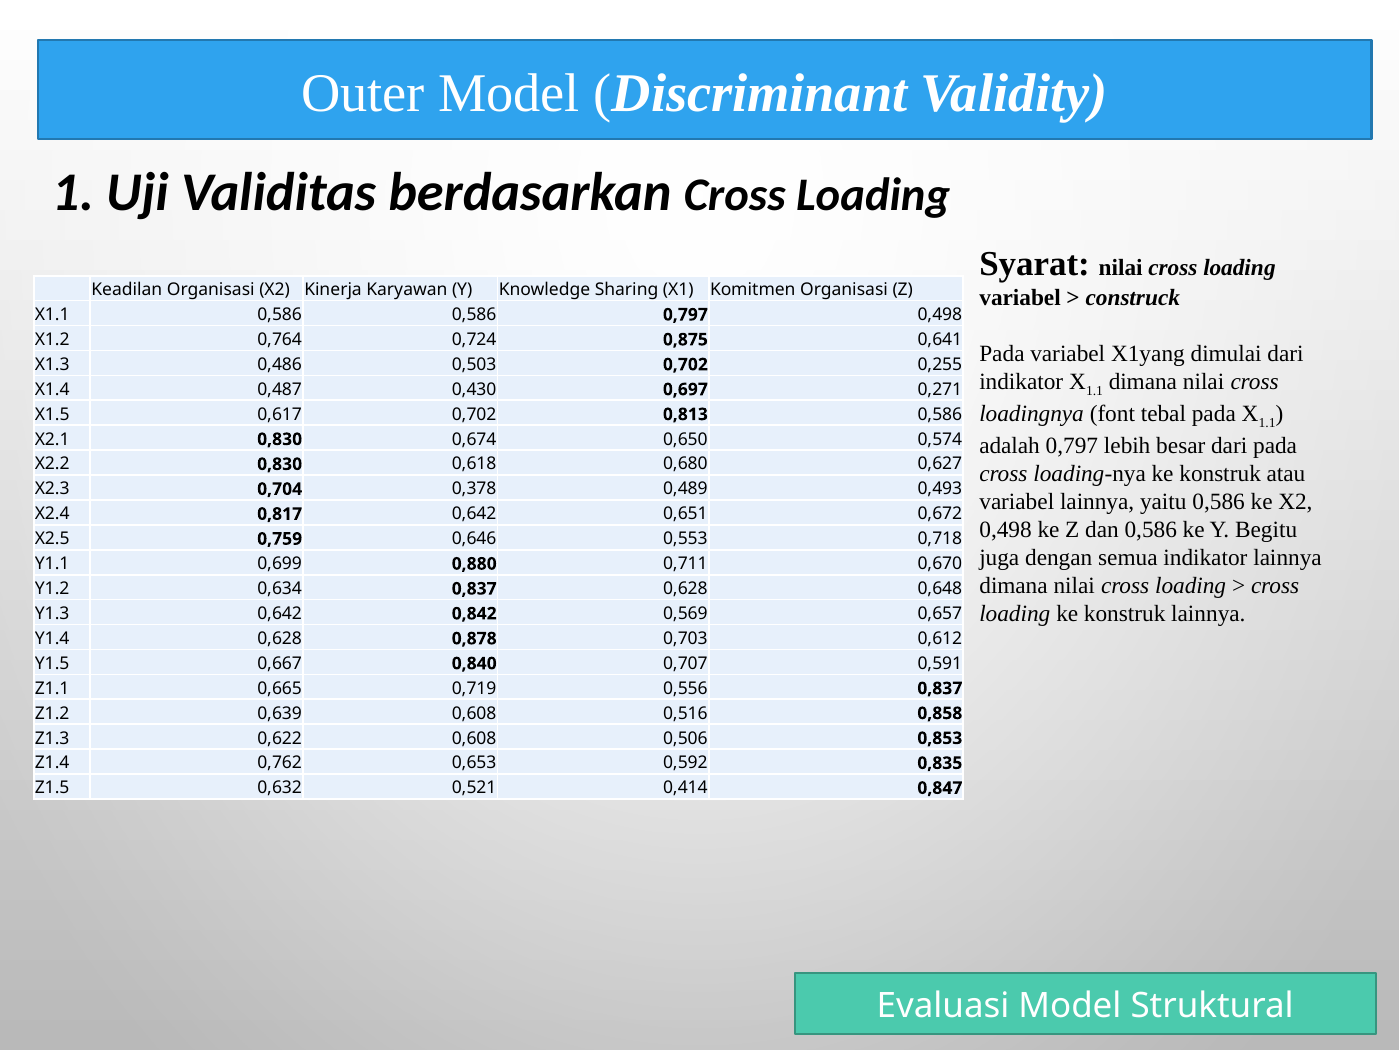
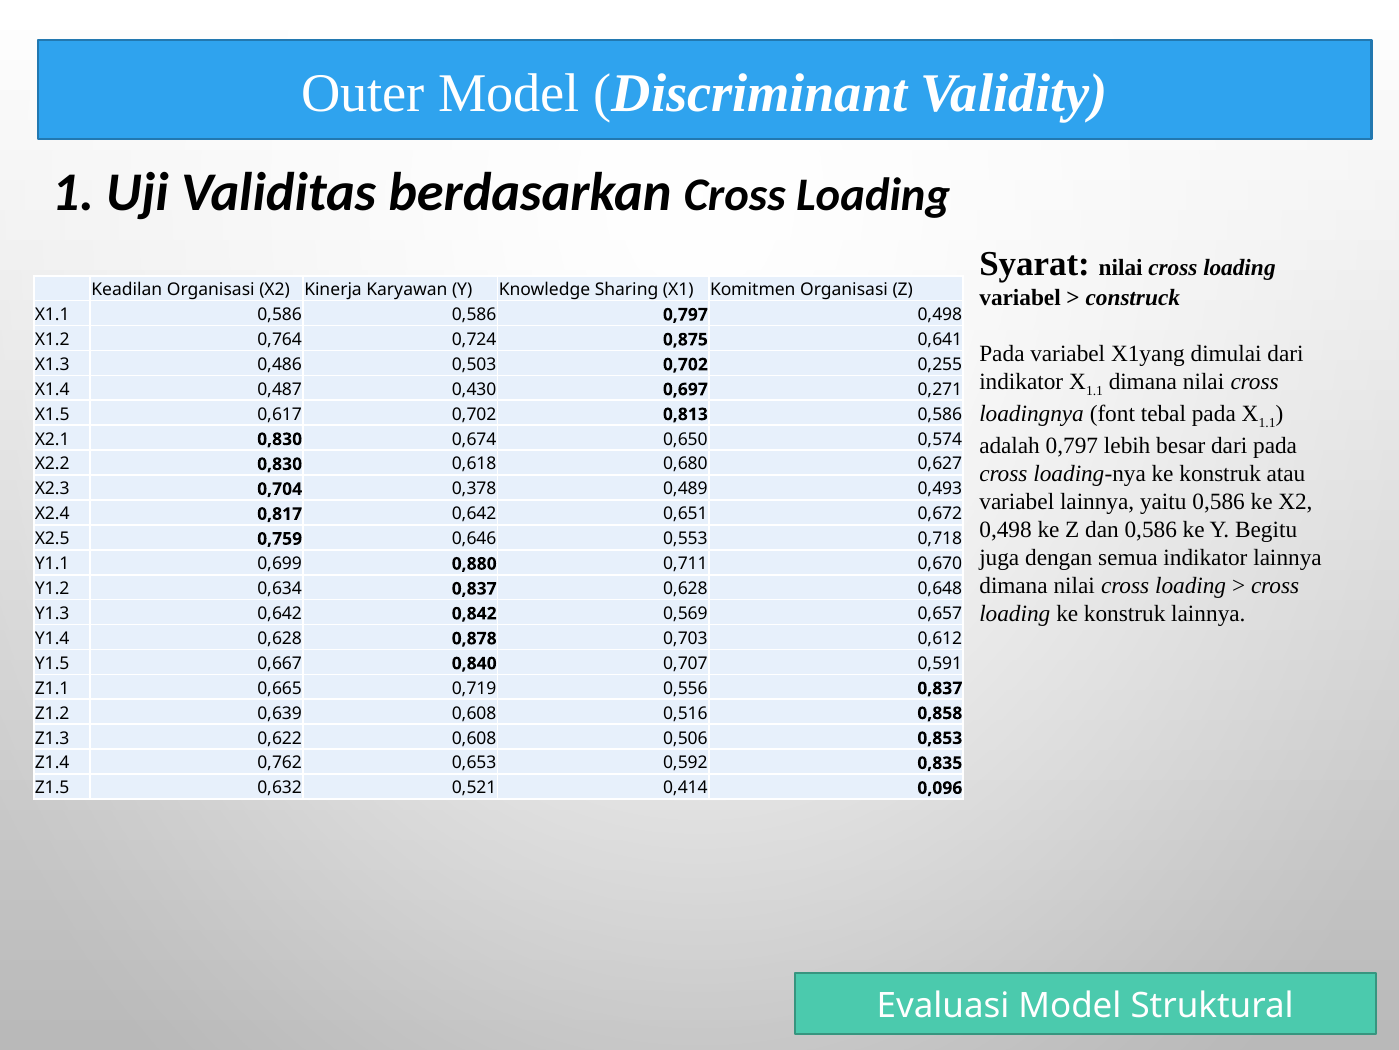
0,847: 0,847 -> 0,096
